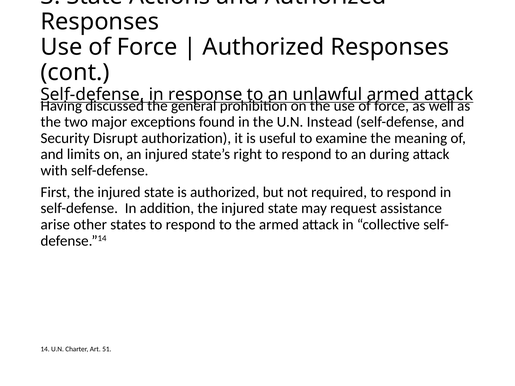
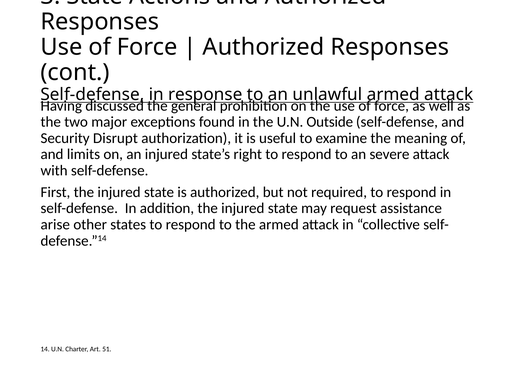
Instead: Instead -> Outside
during: during -> severe
